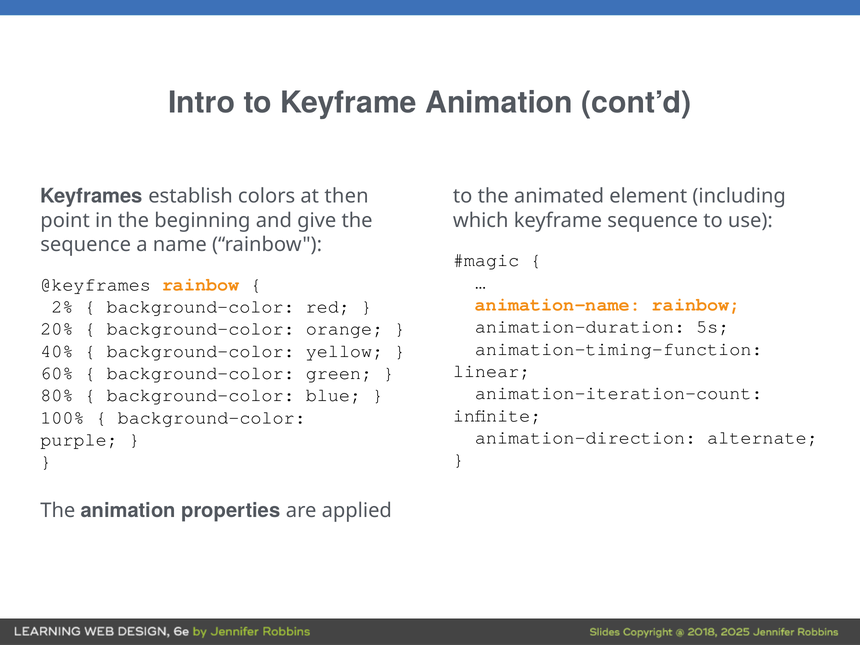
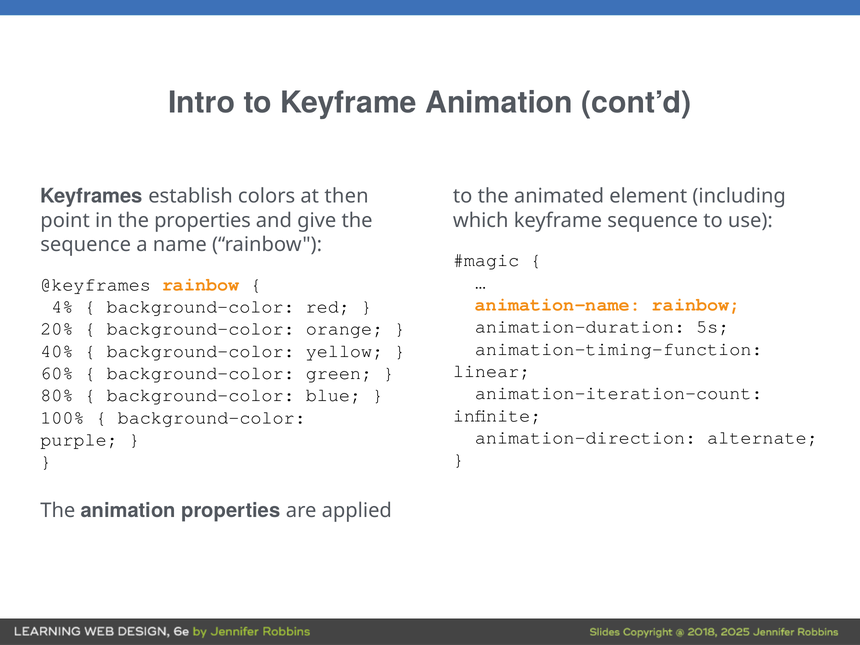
the beginning: beginning -> properties
2%: 2% -> 4%
